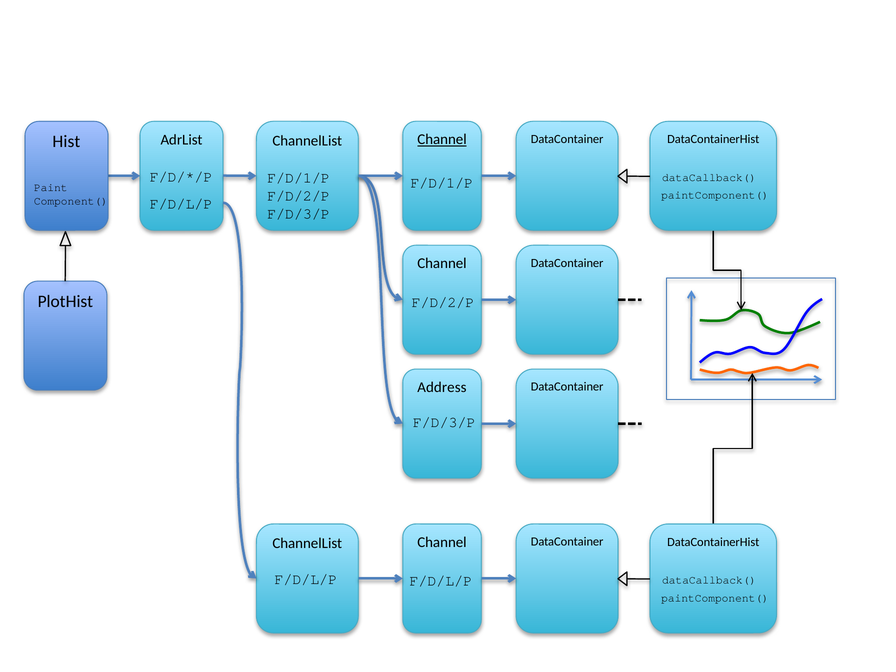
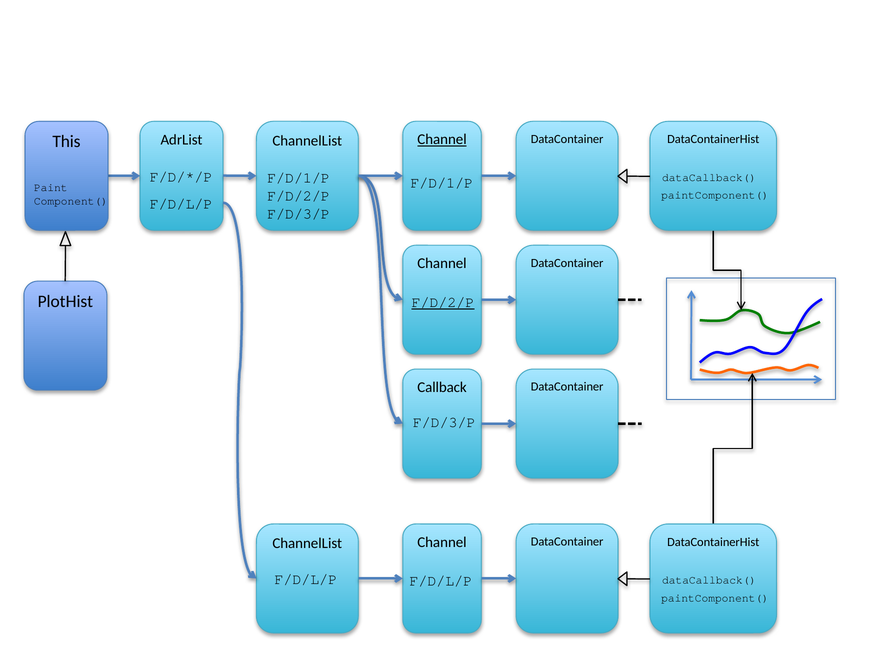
Hist: Hist -> This
F/D/2/P at (443, 303) underline: none -> present
Address: Address -> Callback
